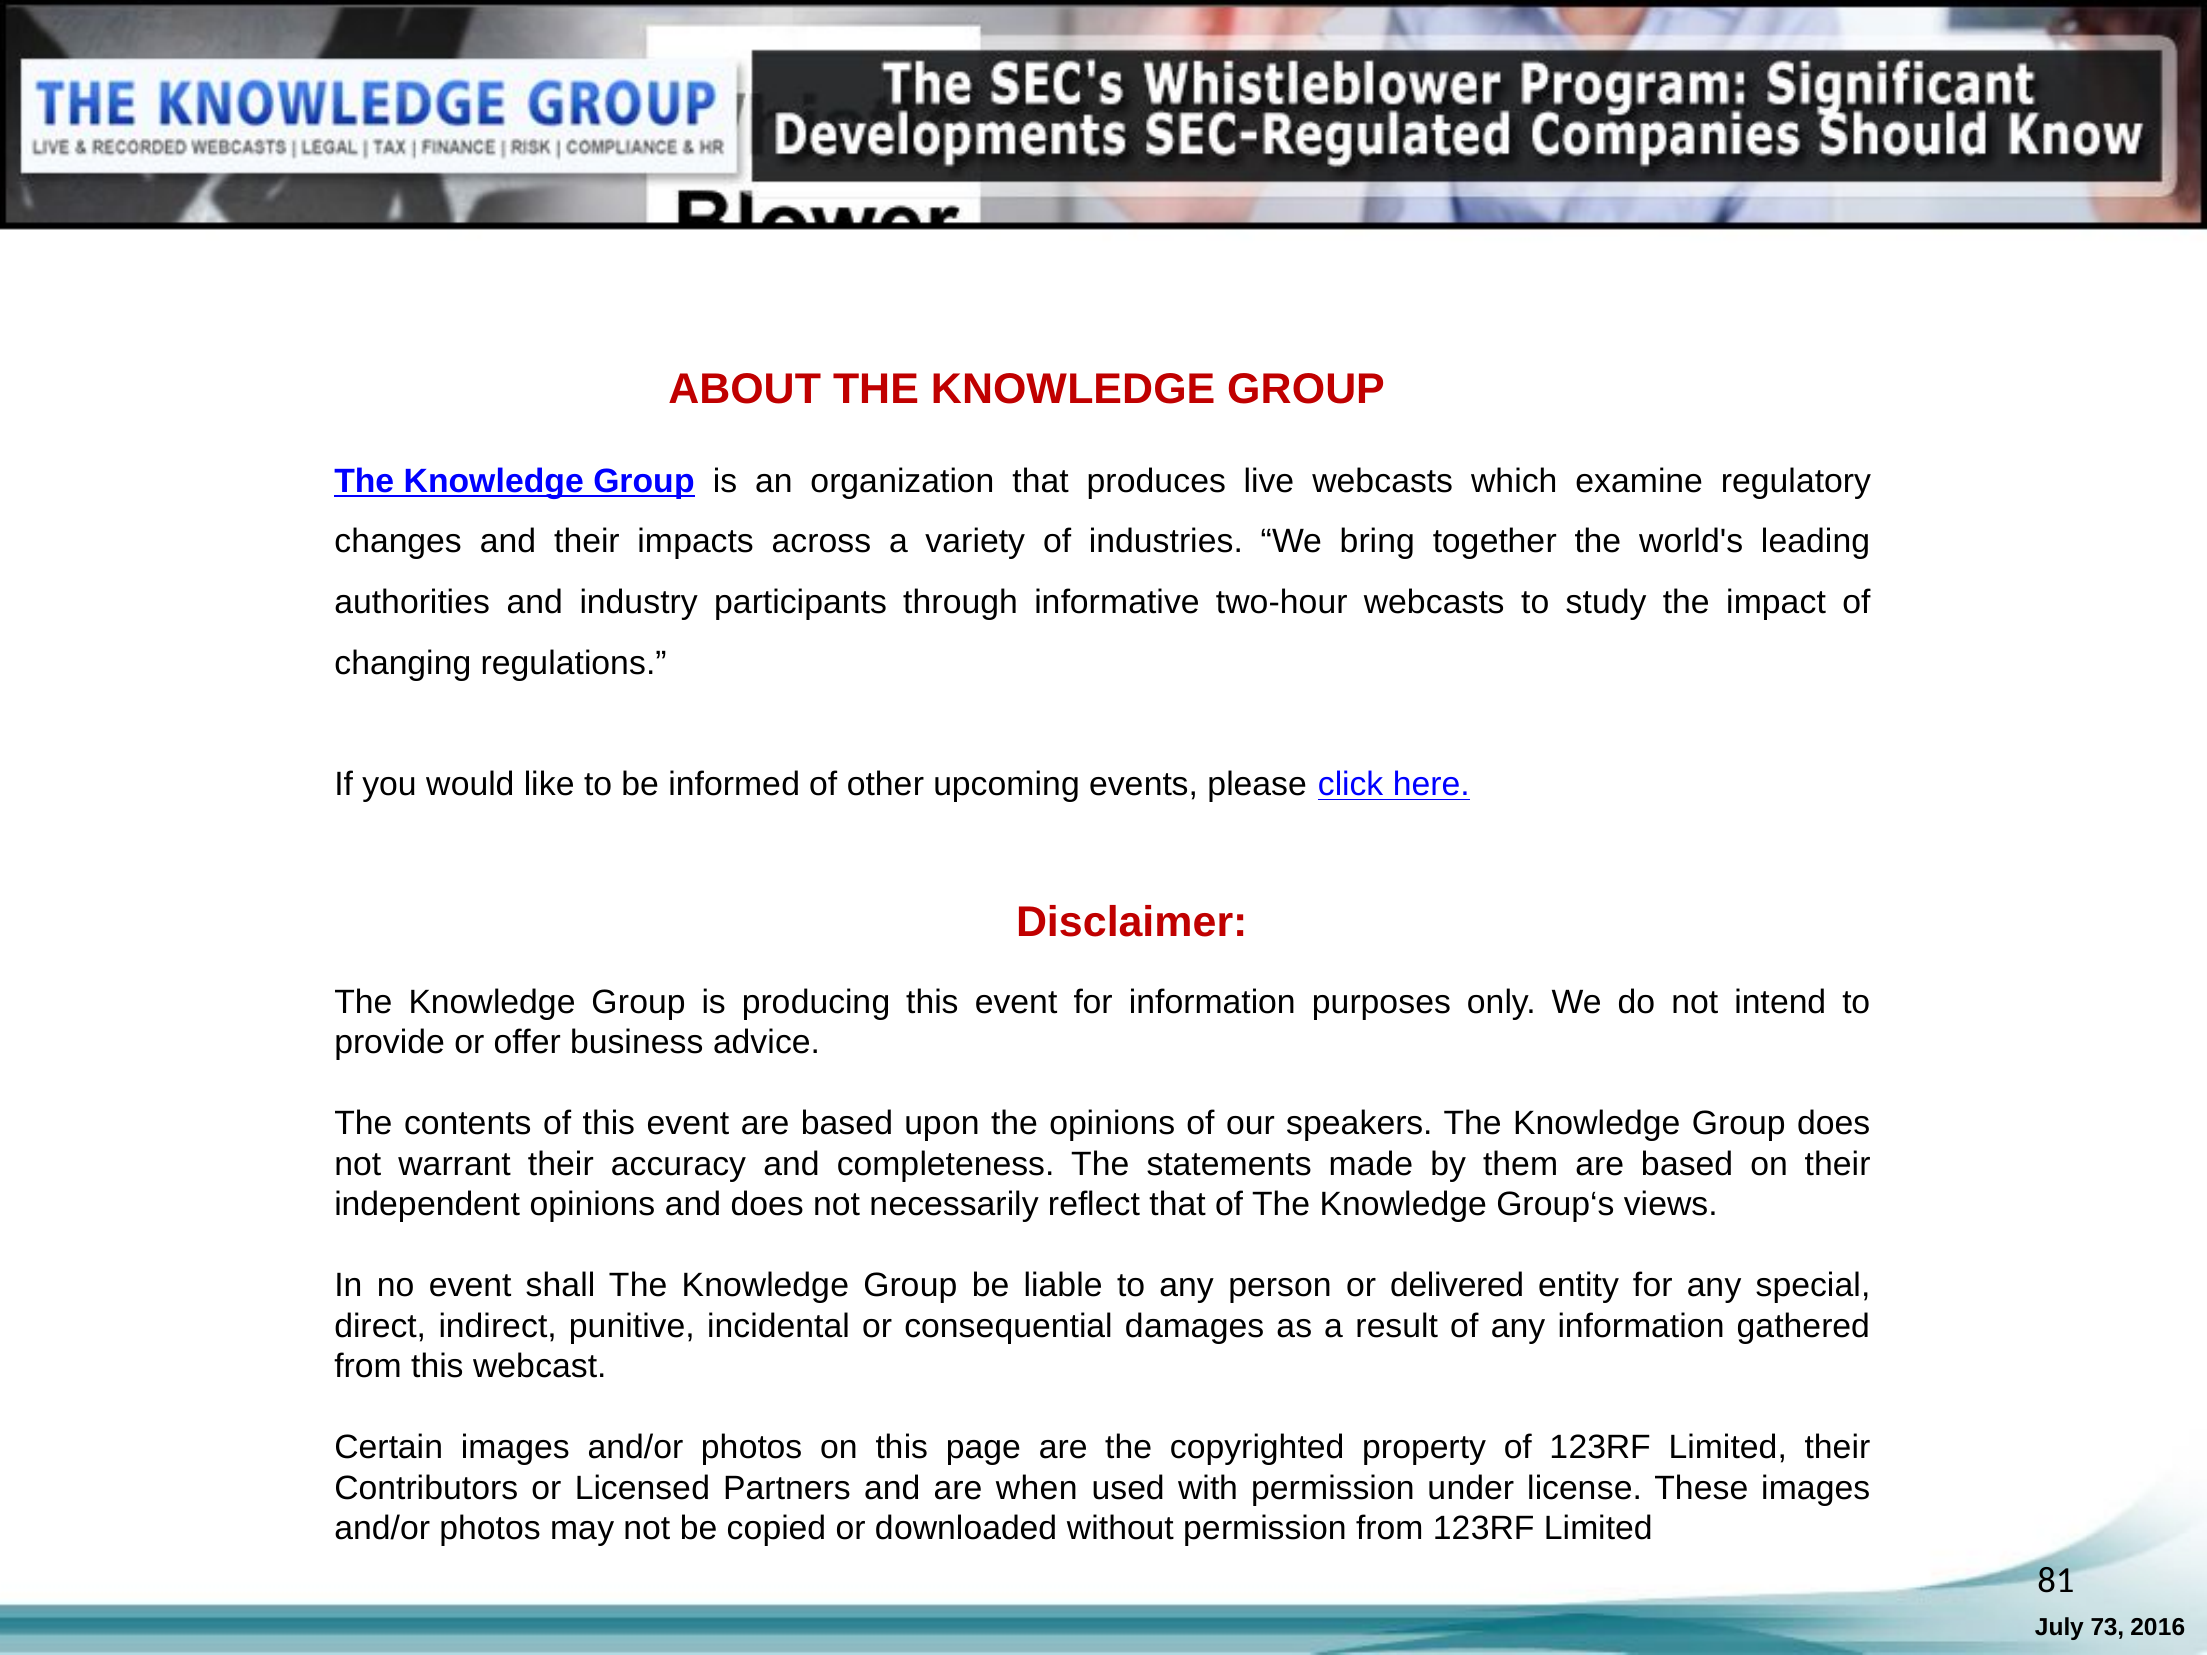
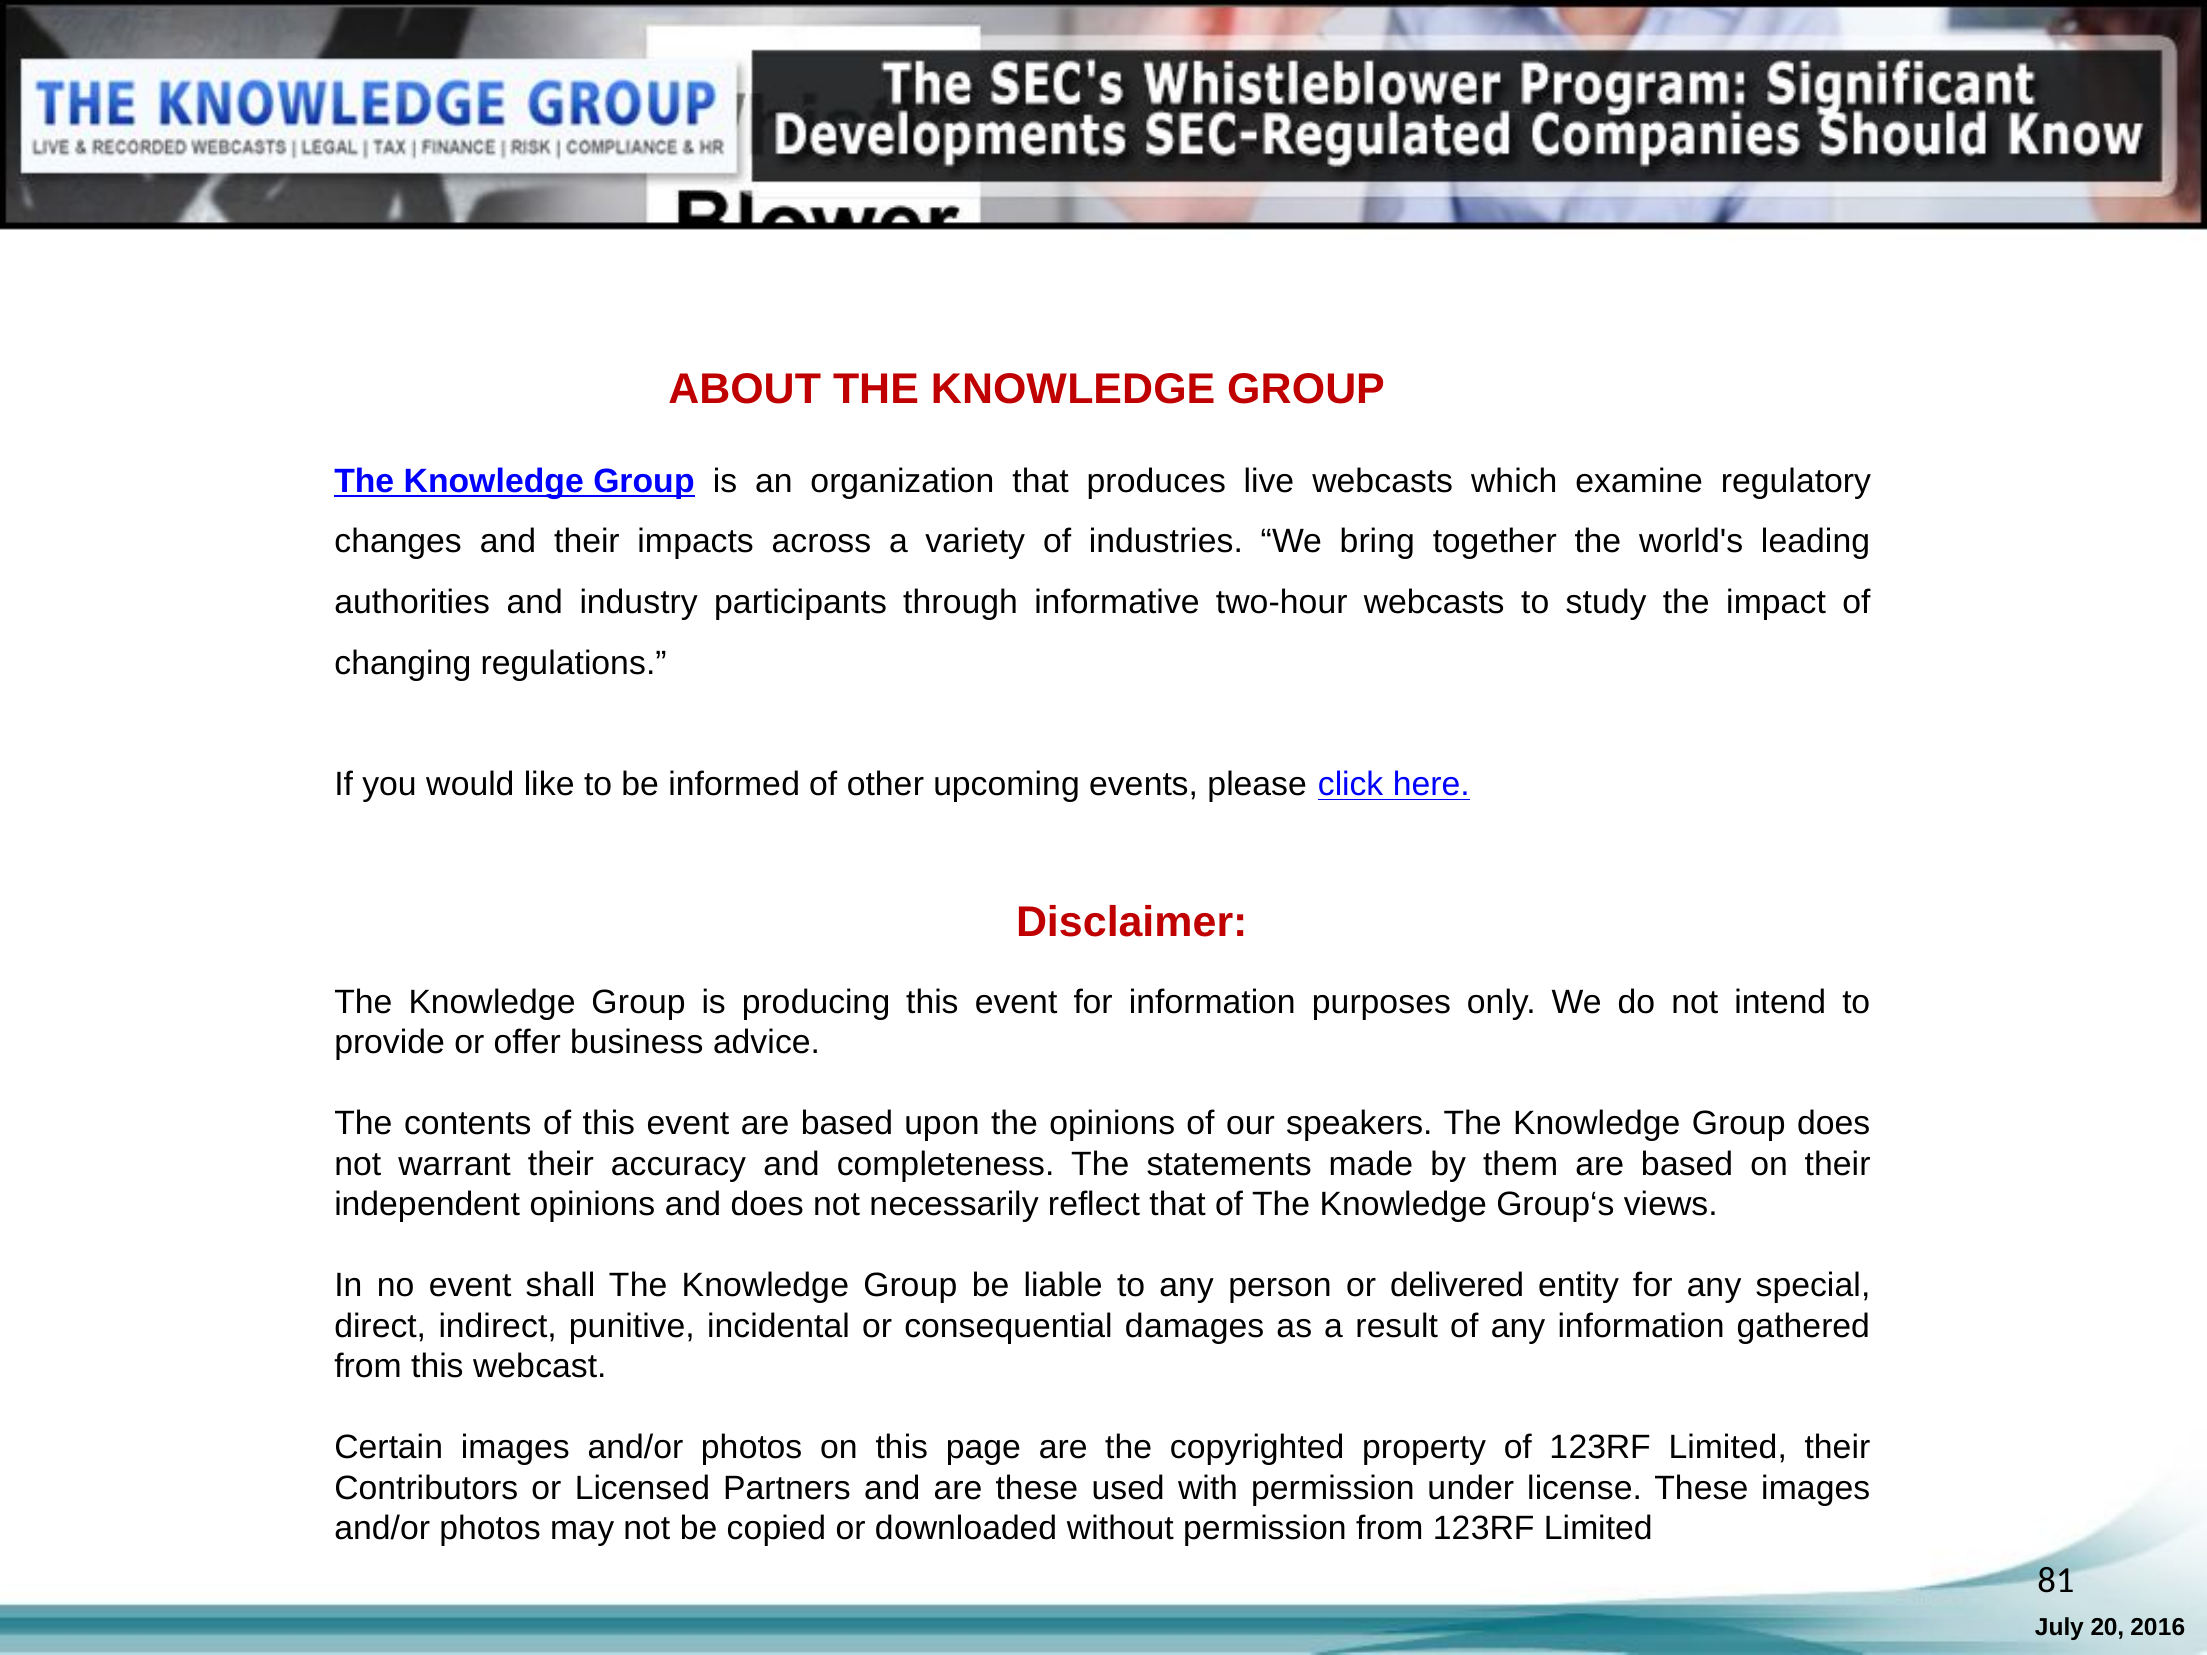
are when: when -> these
73: 73 -> 20
